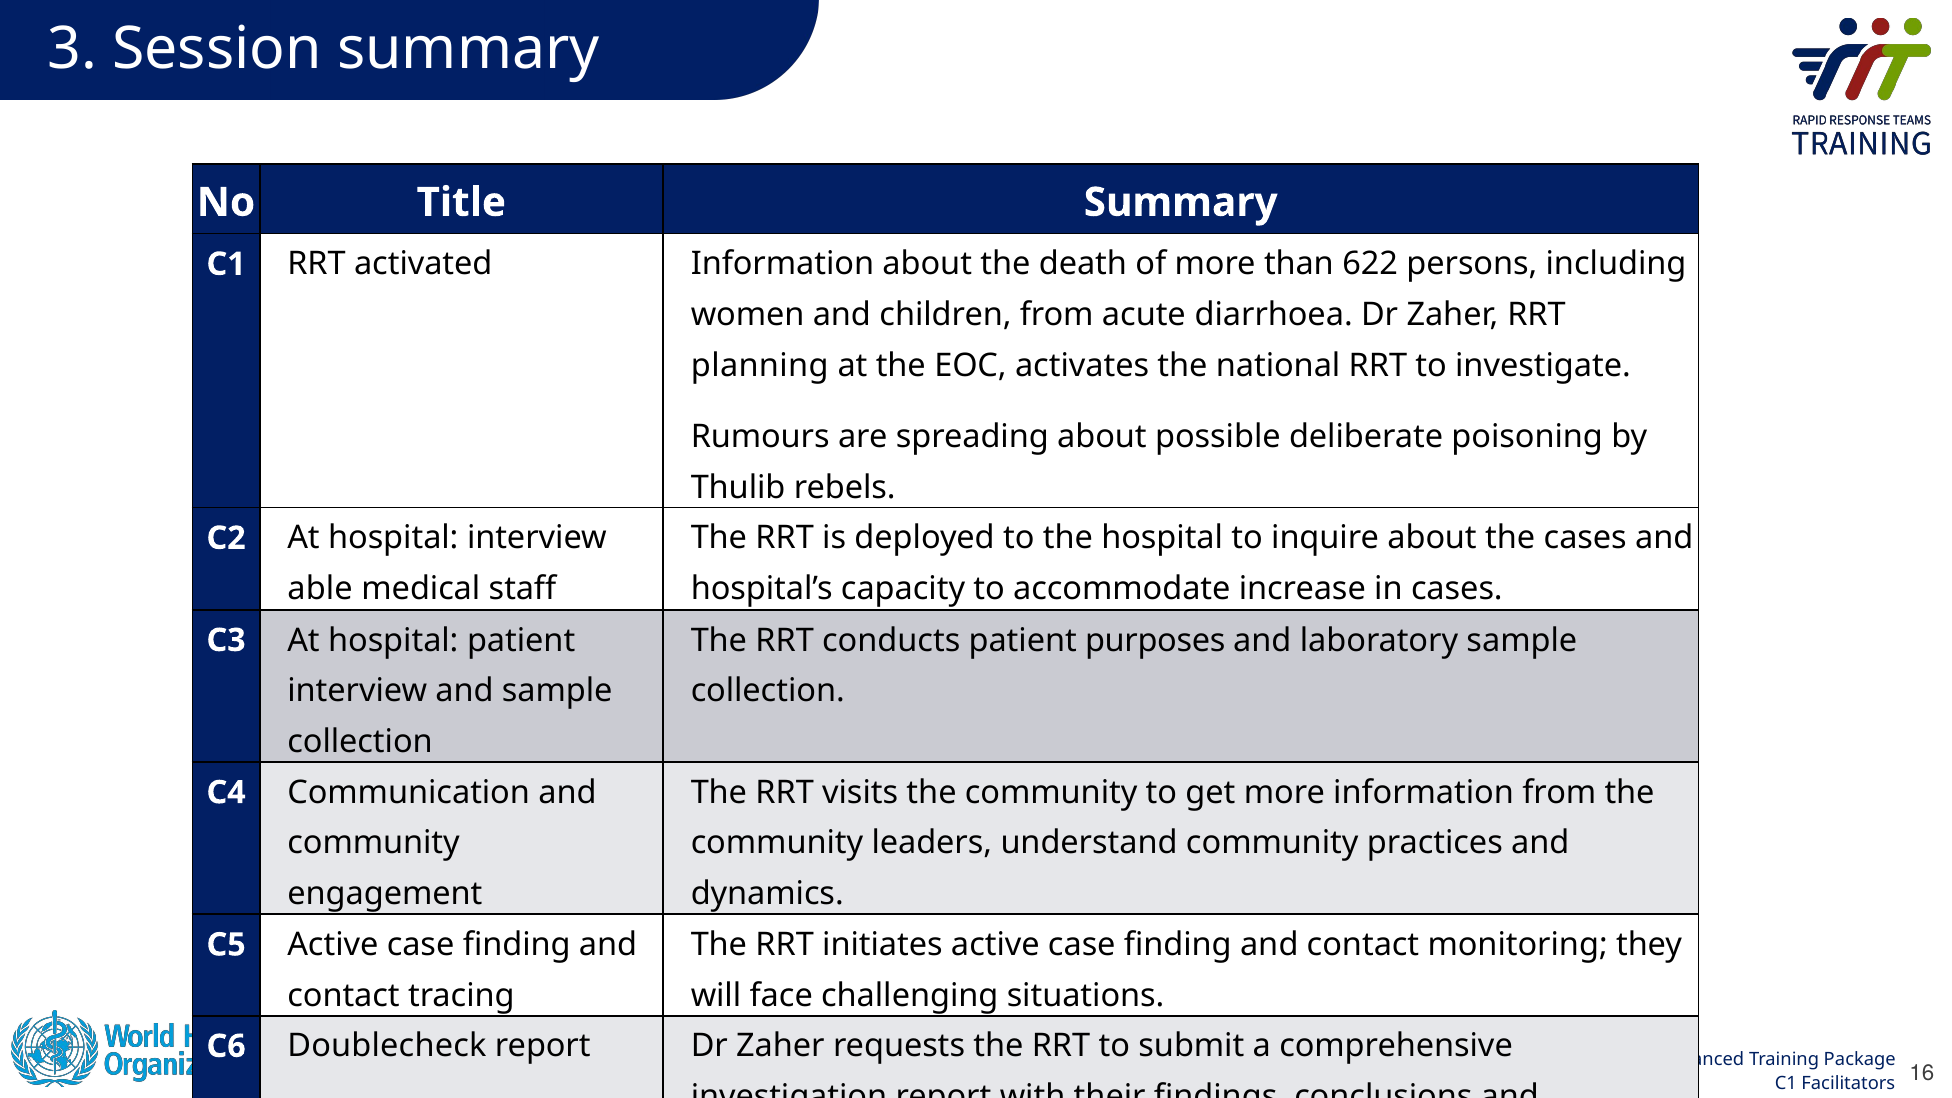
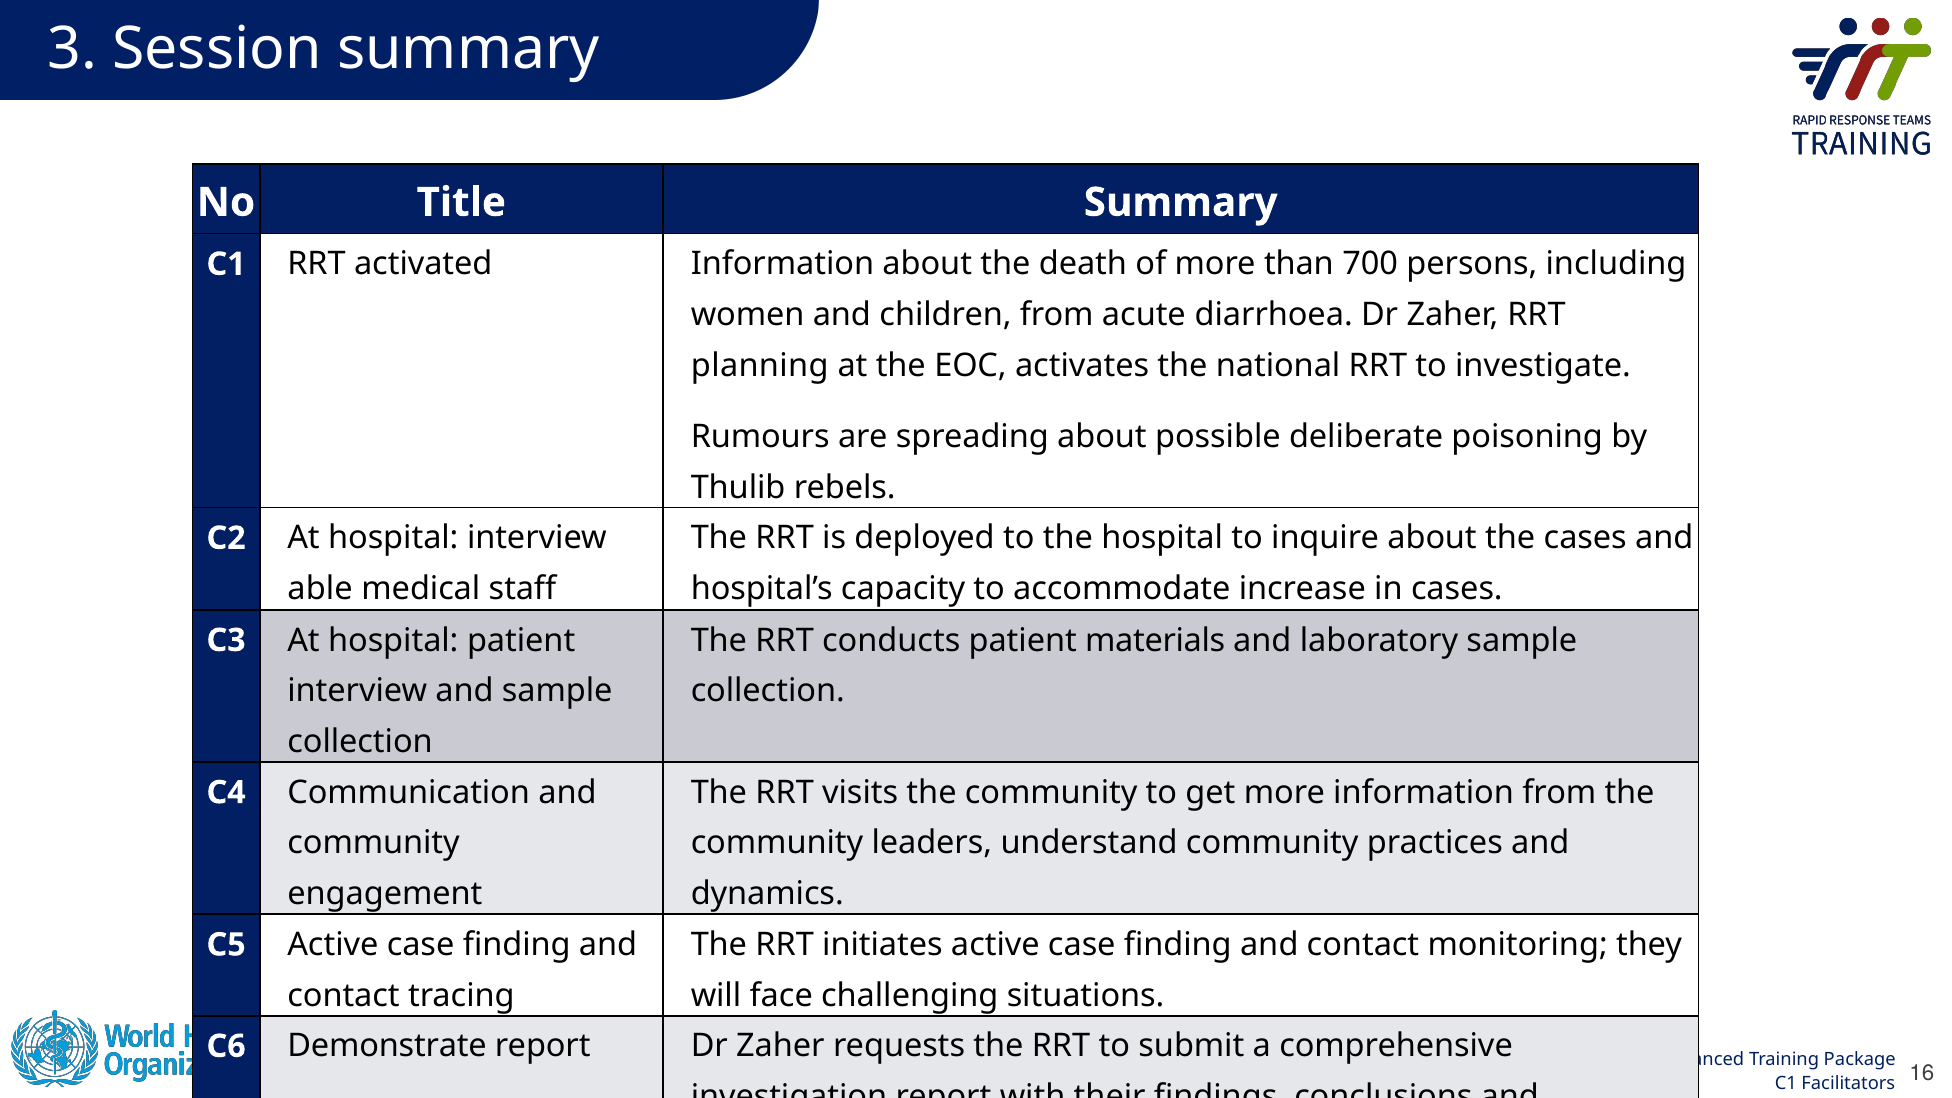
622: 622 -> 700
purposes: purposes -> materials
Doublecheck: Doublecheck -> Demonstrate
